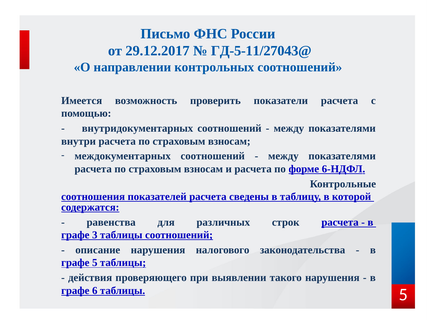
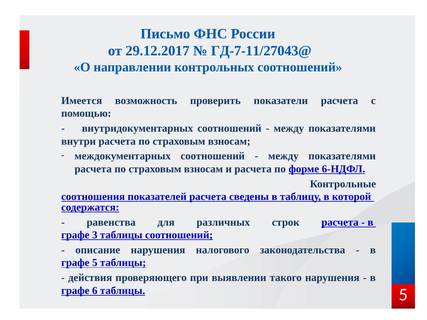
ГД-5-11/27043@: ГД-5-11/27043@ -> ГД-7-11/27043@
